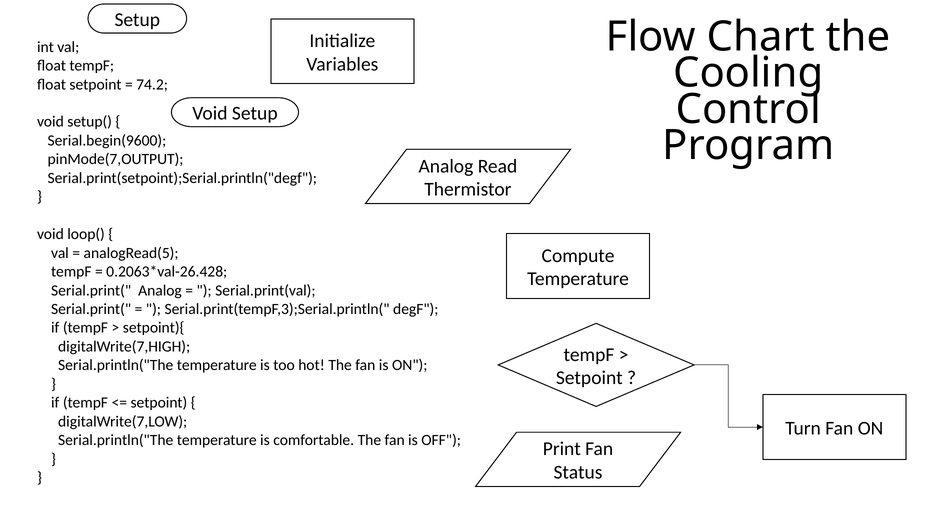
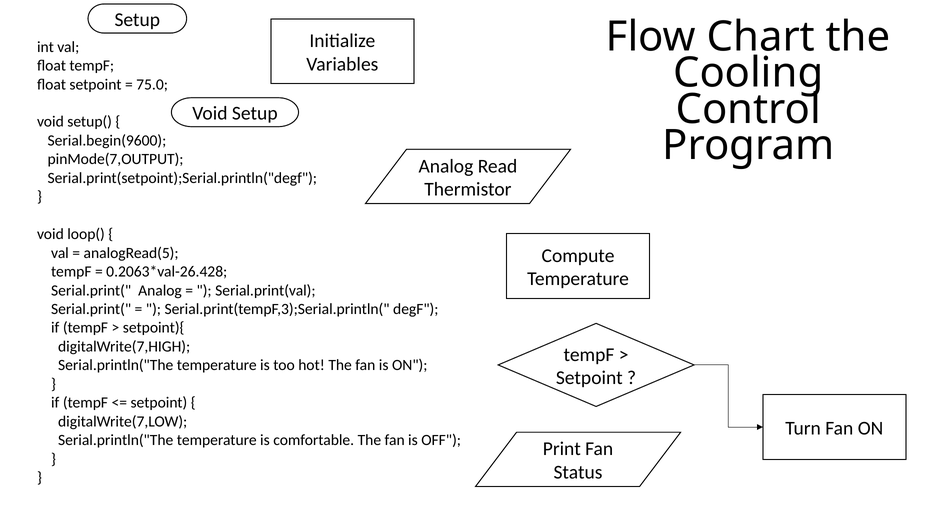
74.2: 74.2 -> 75.0
